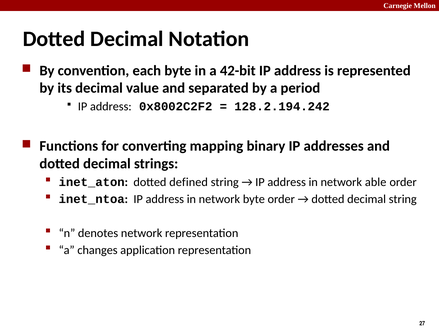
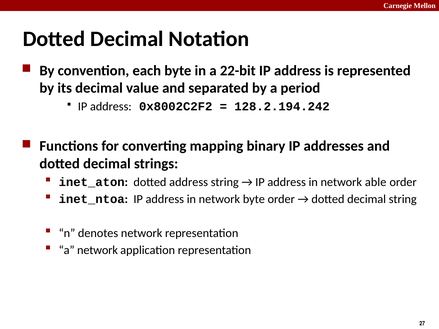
42-bit: 42-bit -> 22-bit
dotted defined: defined -> address
a changes: changes -> network
